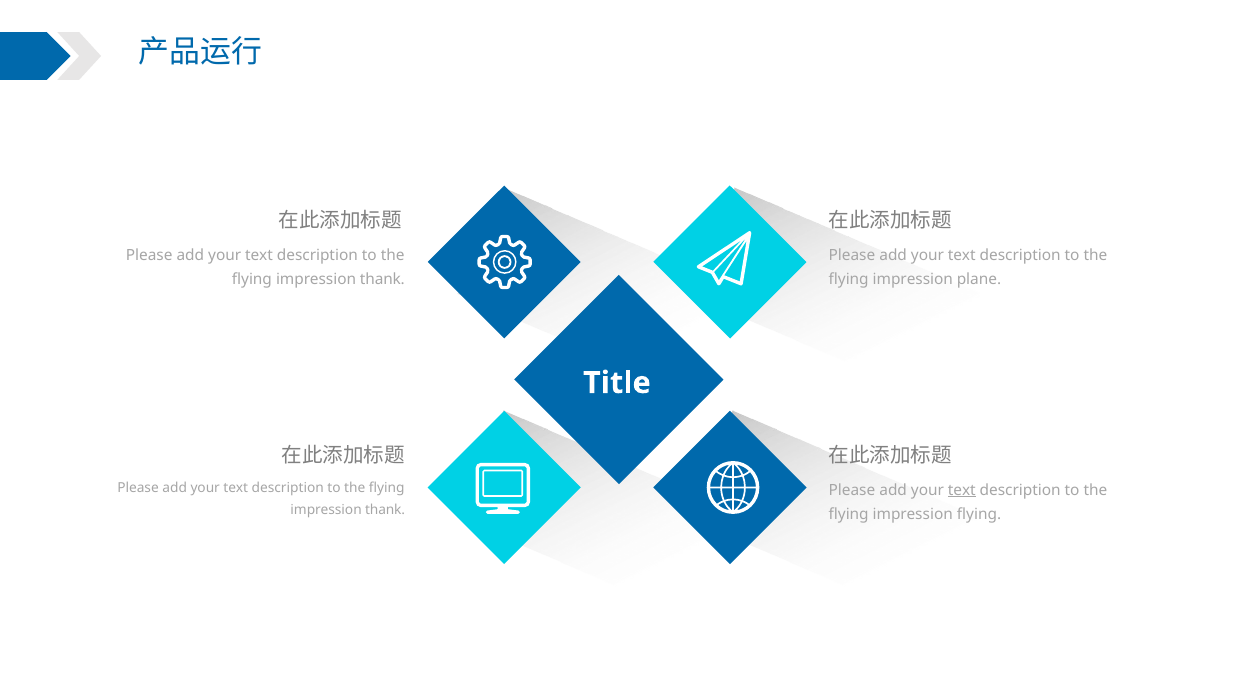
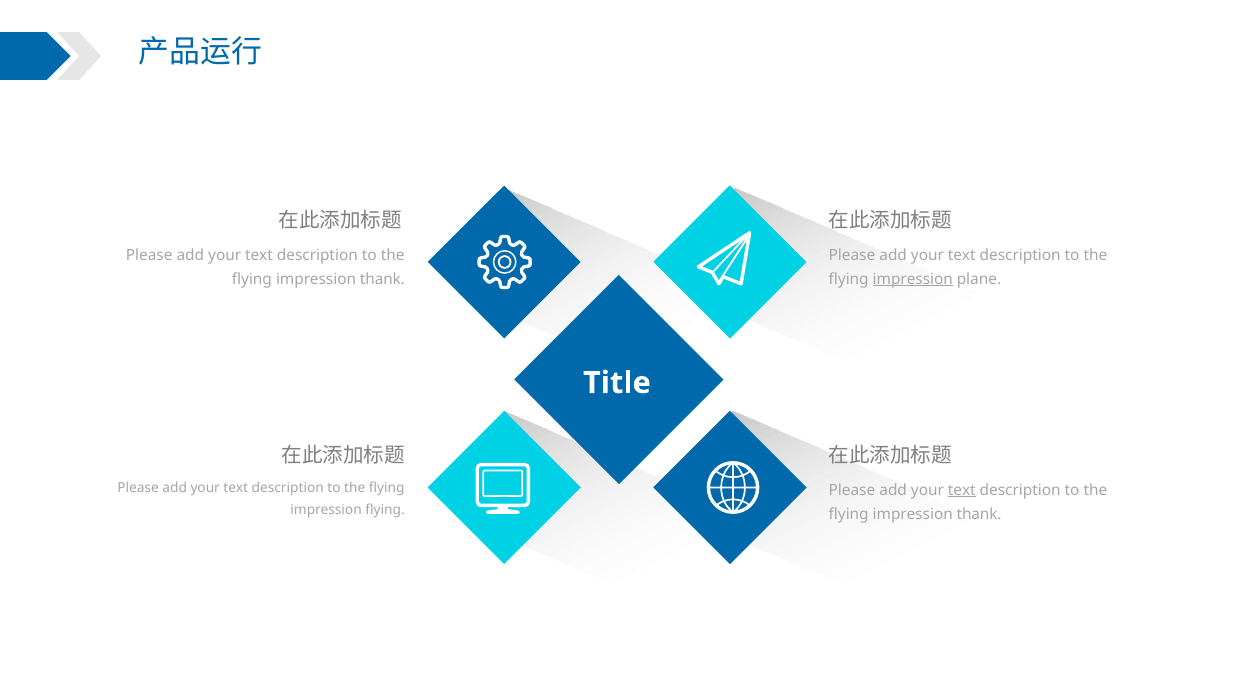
impression at (913, 279) underline: none -> present
thank at (385, 510): thank -> flying
flying at (979, 514): flying -> thank
